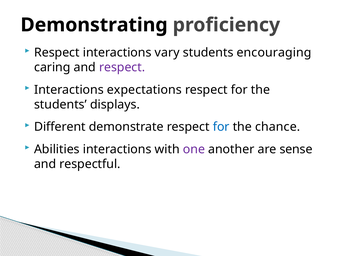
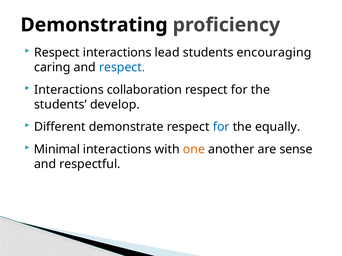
vary: vary -> lead
respect at (122, 68) colour: purple -> blue
expectations: expectations -> collaboration
displays: displays -> develop
chance: chance -> equally
Abilities: Abilities -> Minimal
one colour: purple -> orange
